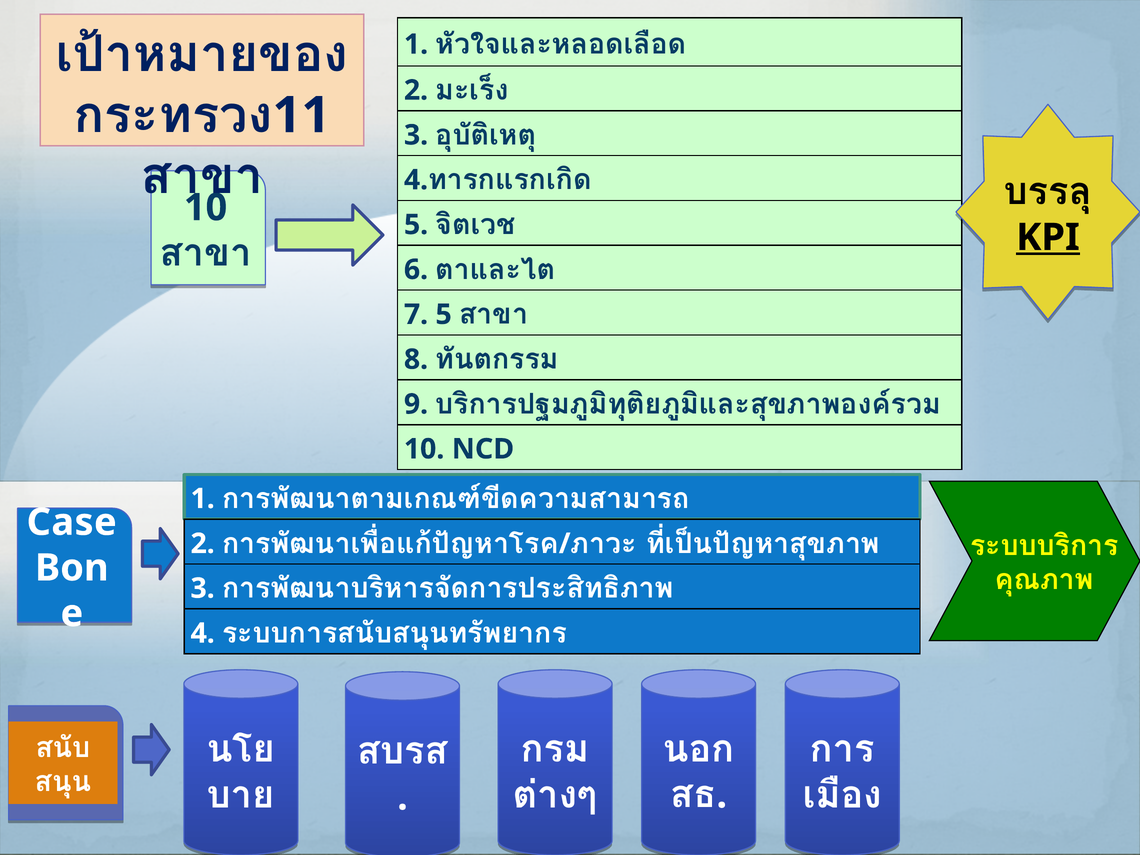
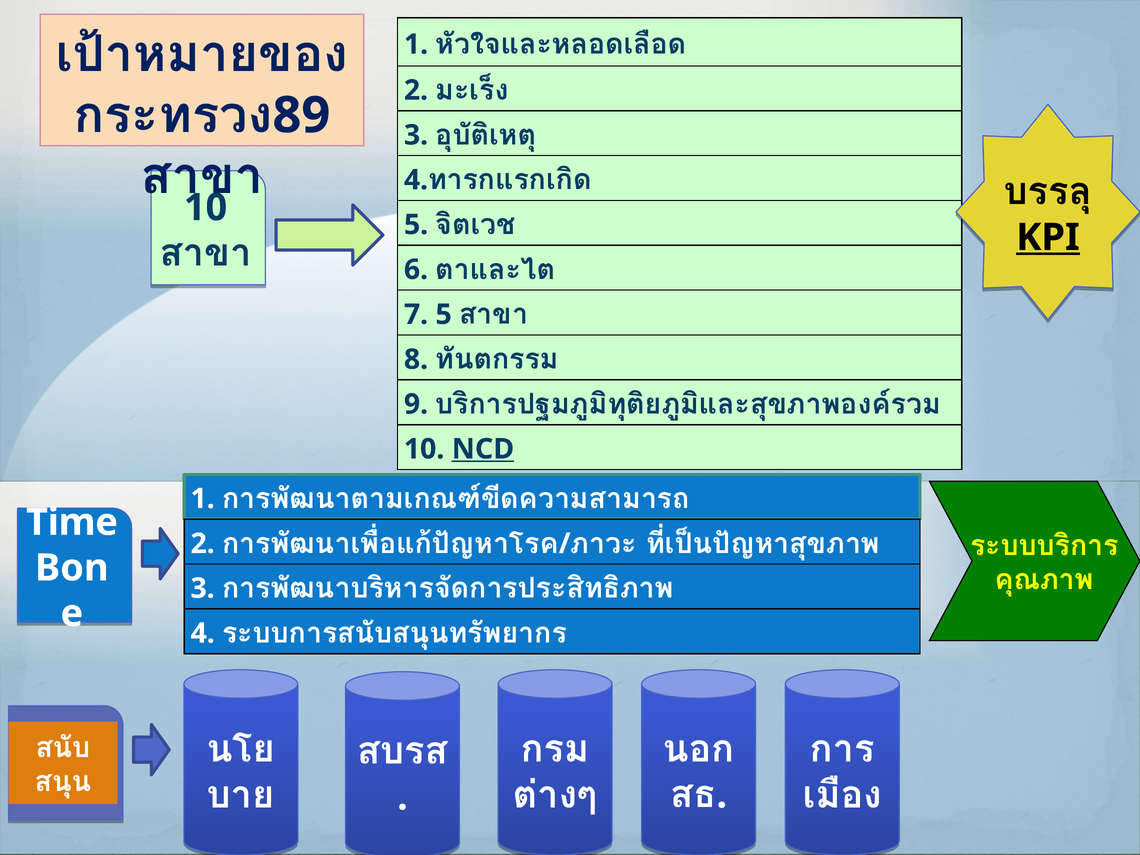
11: 11 -> 89
NCD underline: none -> present
Case: Case -> Time
